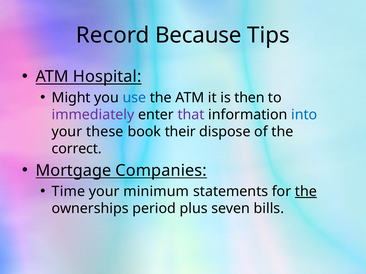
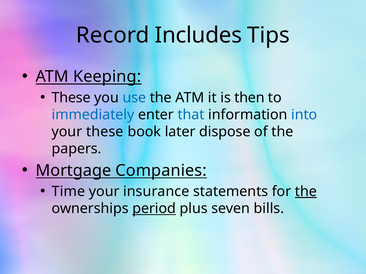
Because: Because -> Includes
Hospital: Hospital -> Keeping
Might at (71, 98): Might -> These
immediately colour: purple -> blue
that colour: purple -> blue
their: their -> later
correct: correct -> papers
minimum: minimum -> insurance
period underline: none -> present
